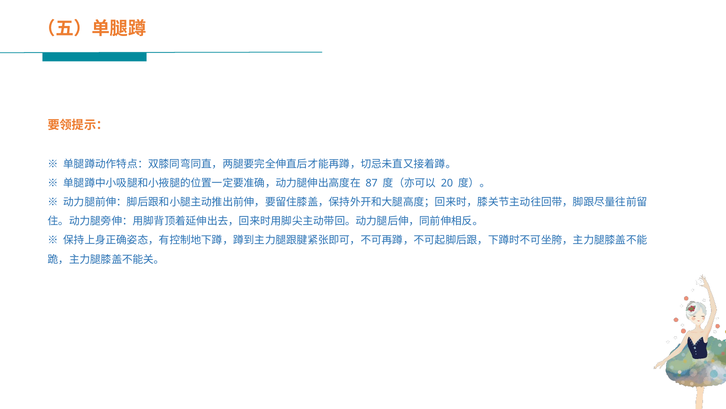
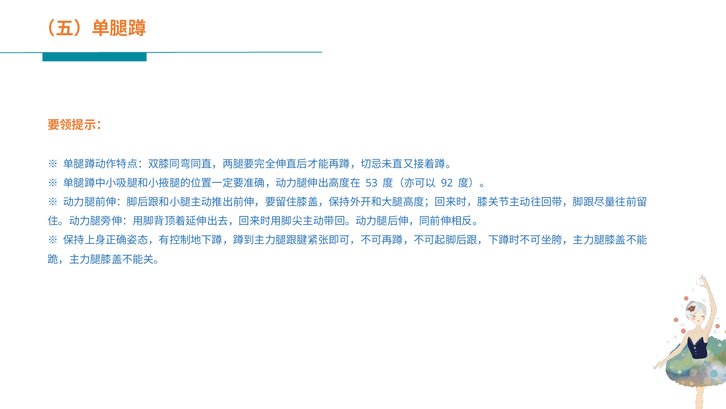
87: 87 -> 53
20: 20 -> 92
